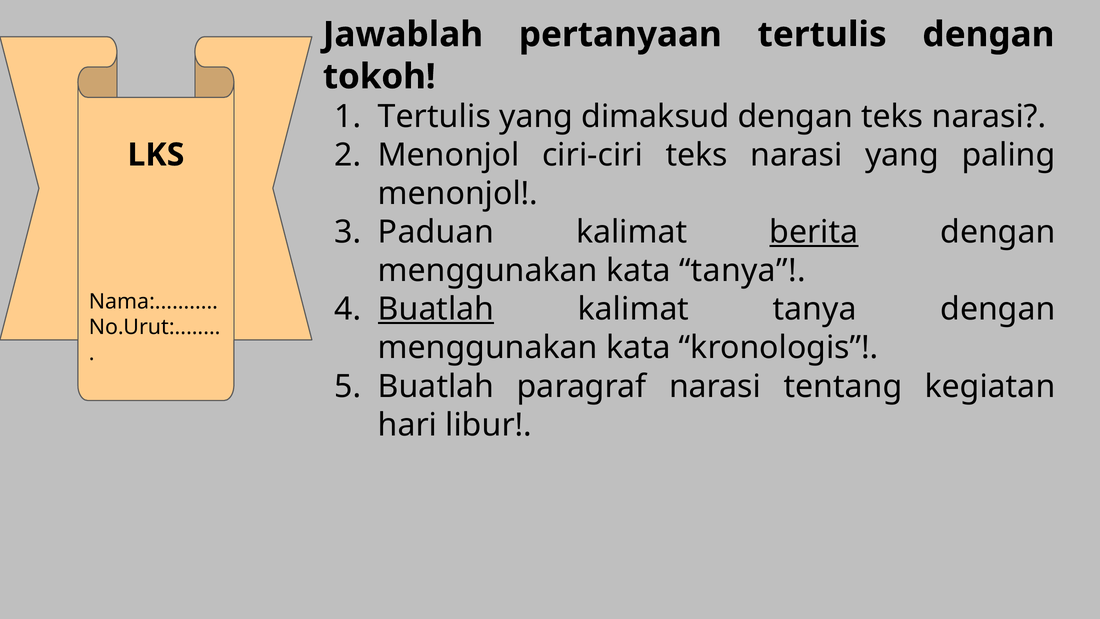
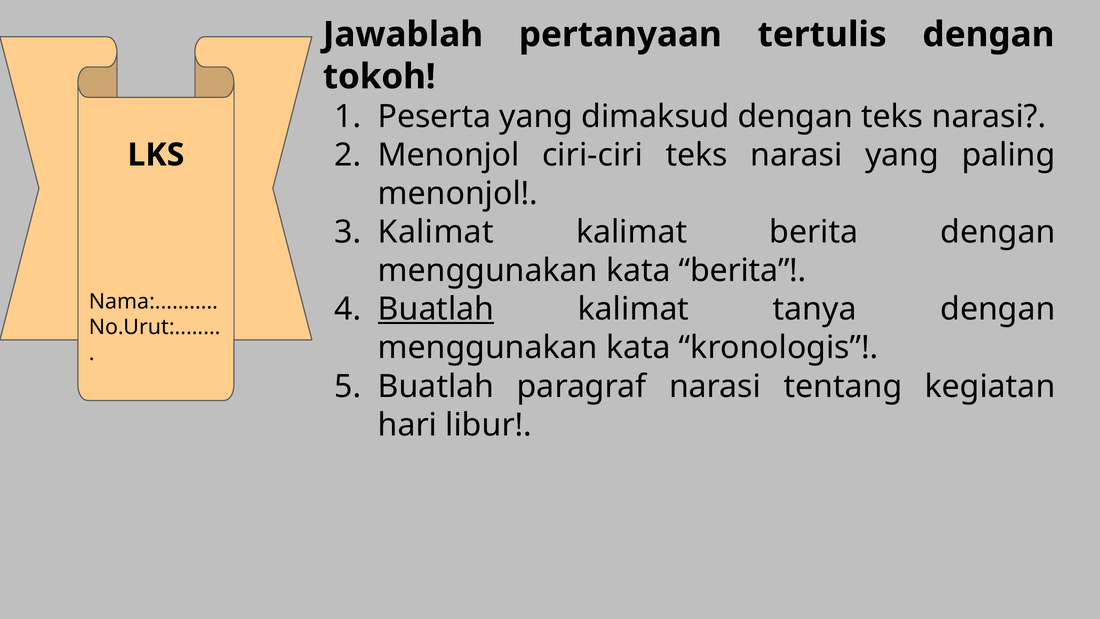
Tertulis at (434, 117): Tertulis -> Peserta
Paduan at (436, 232): Paduan -> Kalimat
berita at (814, 232) underline: present -> none
kata tanya: tanya -> berita
